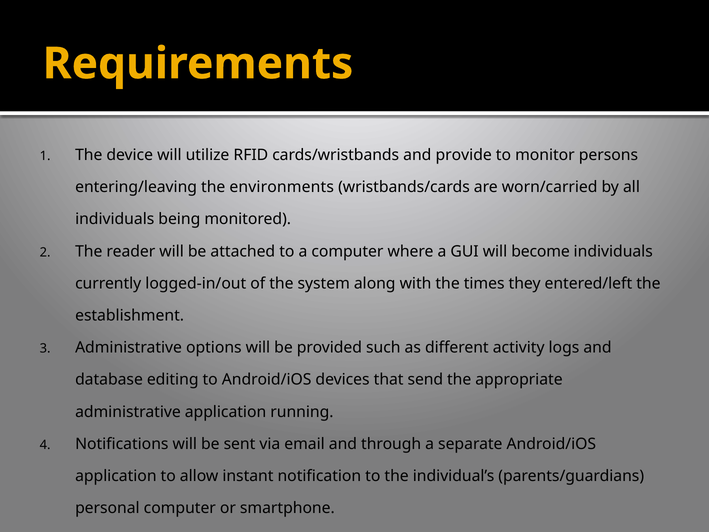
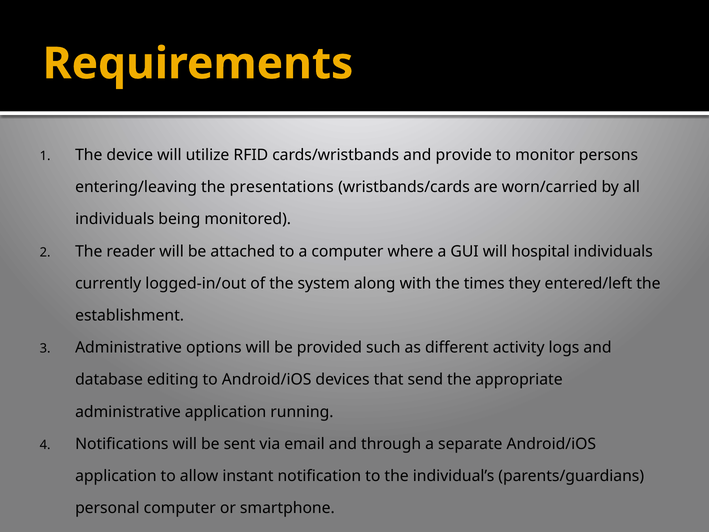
environments: environments -> presentations
become: become -> hospital
